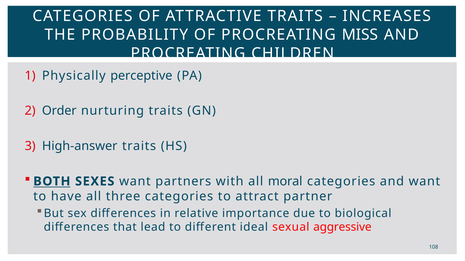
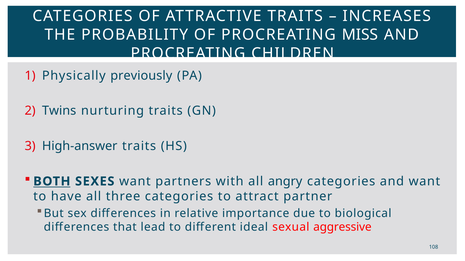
perceptive: perceptive -> previously
Order: Order -> Twins
moral: moral -> angry
